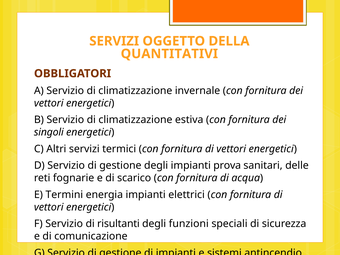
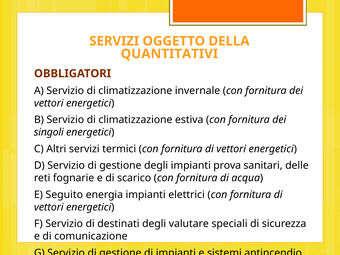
Termini: Termini -> Seguito
risultanti: risultanti -> destinati
funzioni: funzioni -> valutare
